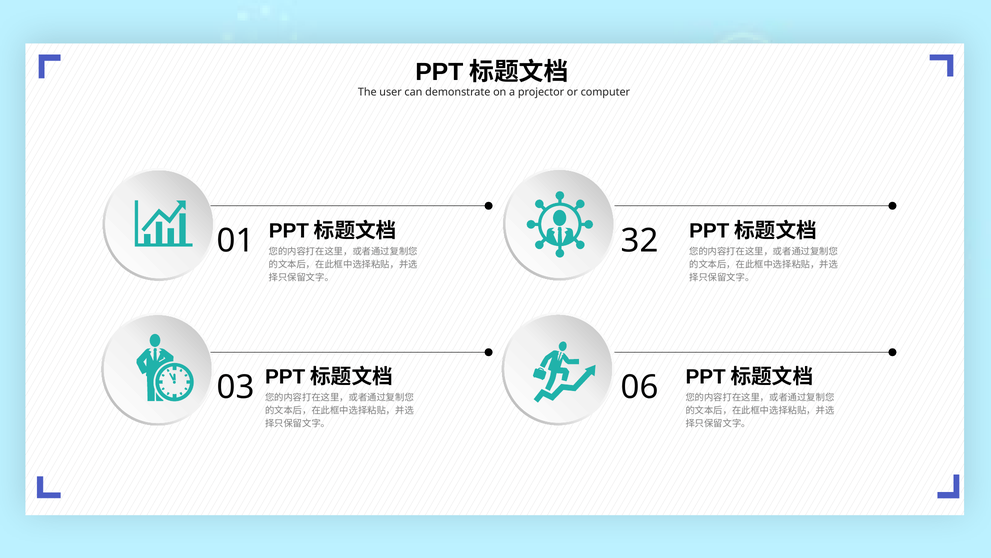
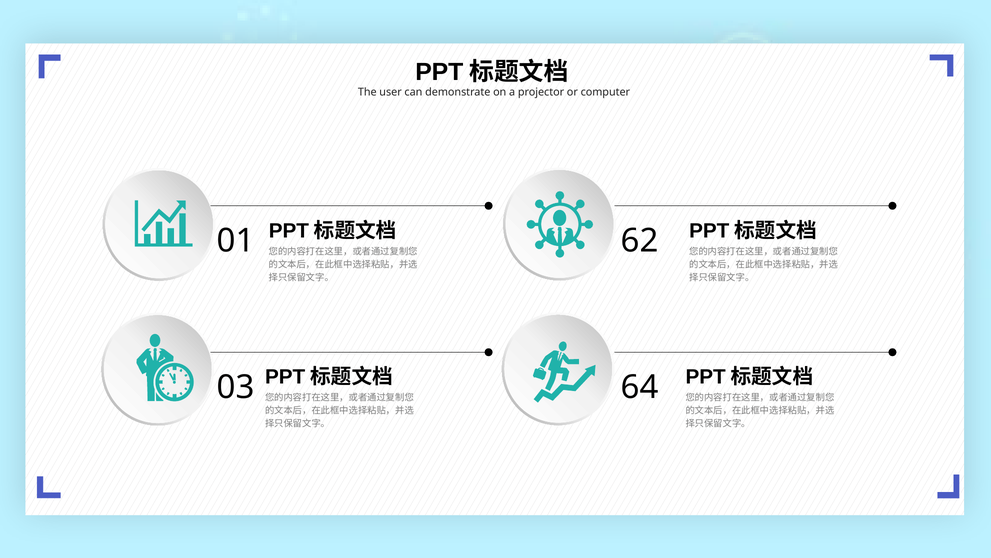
32: 32 -> 62
06: 06 -> 64
